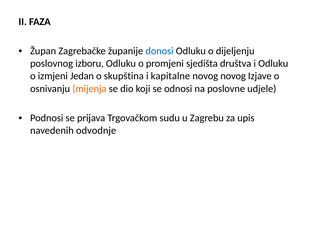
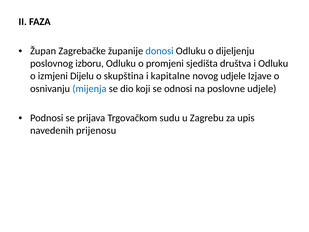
Jedan: Jedan -> Dijelu
novog novog: novog -> udjele
mijenja colour: orange -> blue
odvodnje: odvodnje -> prijenosu
